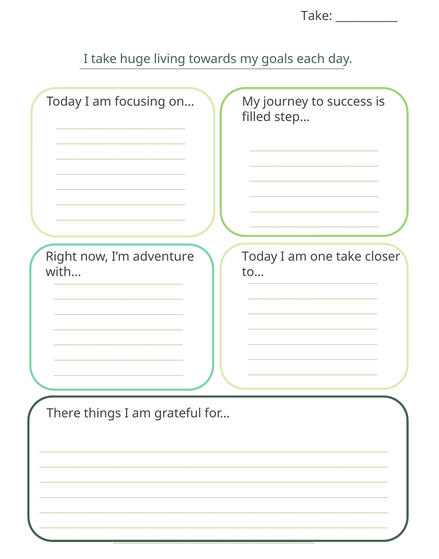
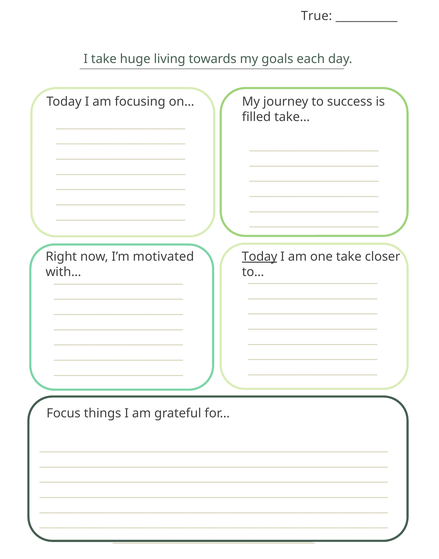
Take at (317, 16): Take -> True
step…: step… -> take…
adventure: adventure -> motivated
Today at (260, 257) underline: none -> present
There: There -> Focus
